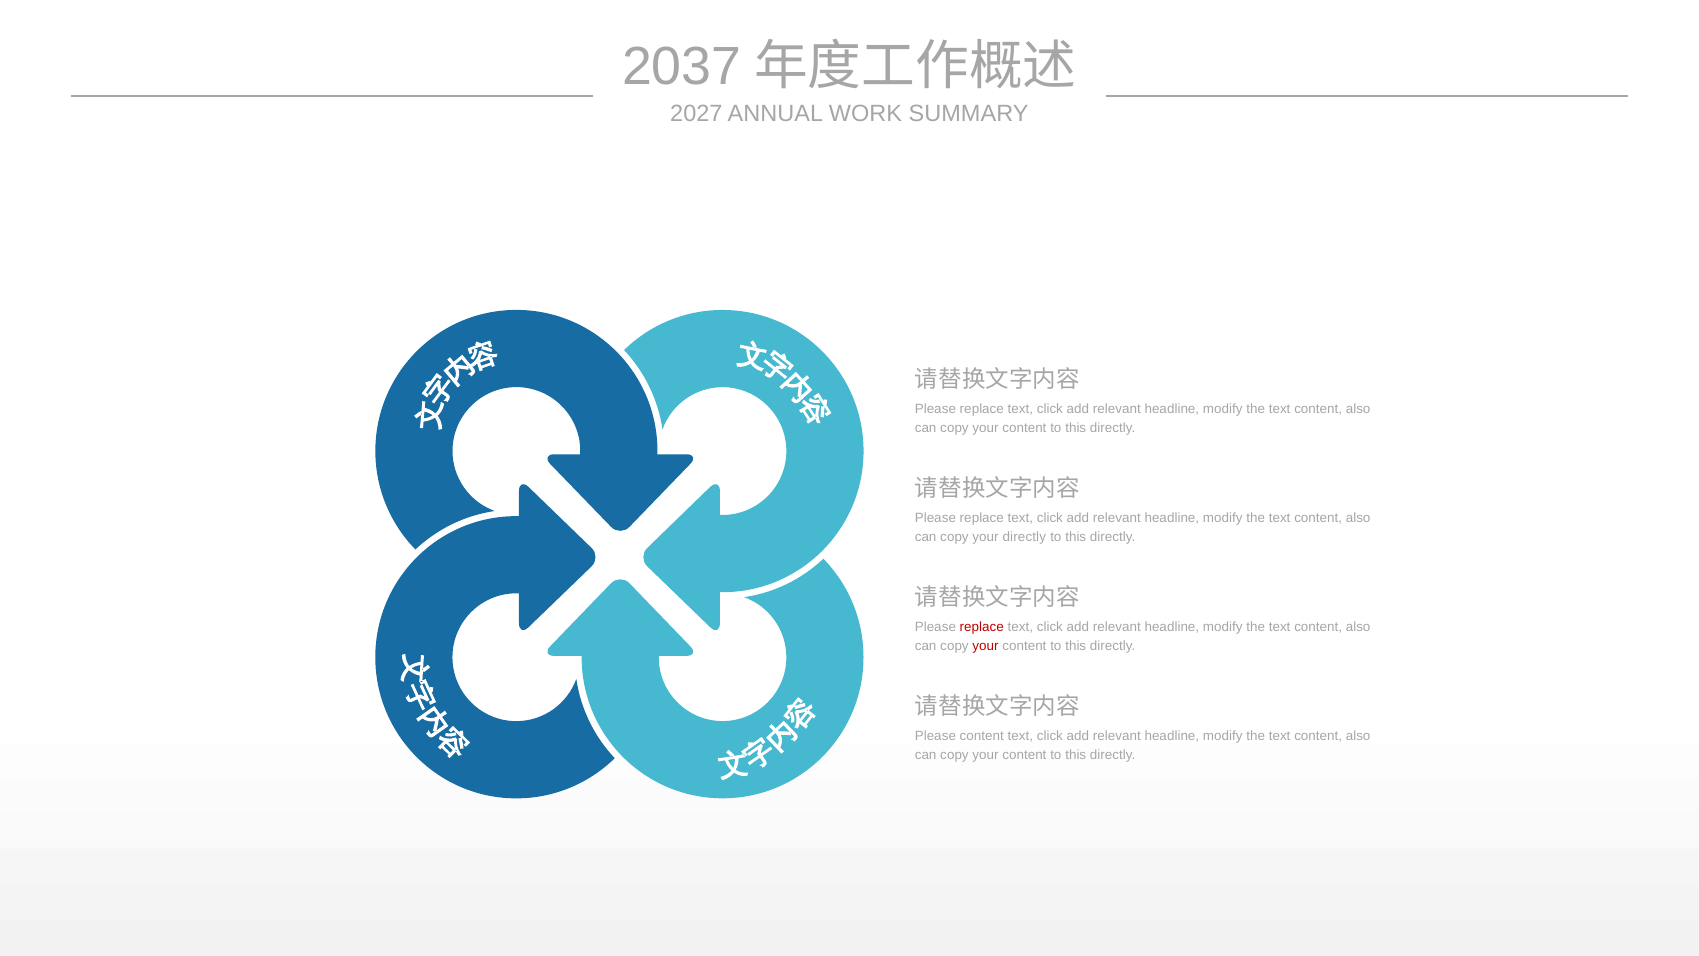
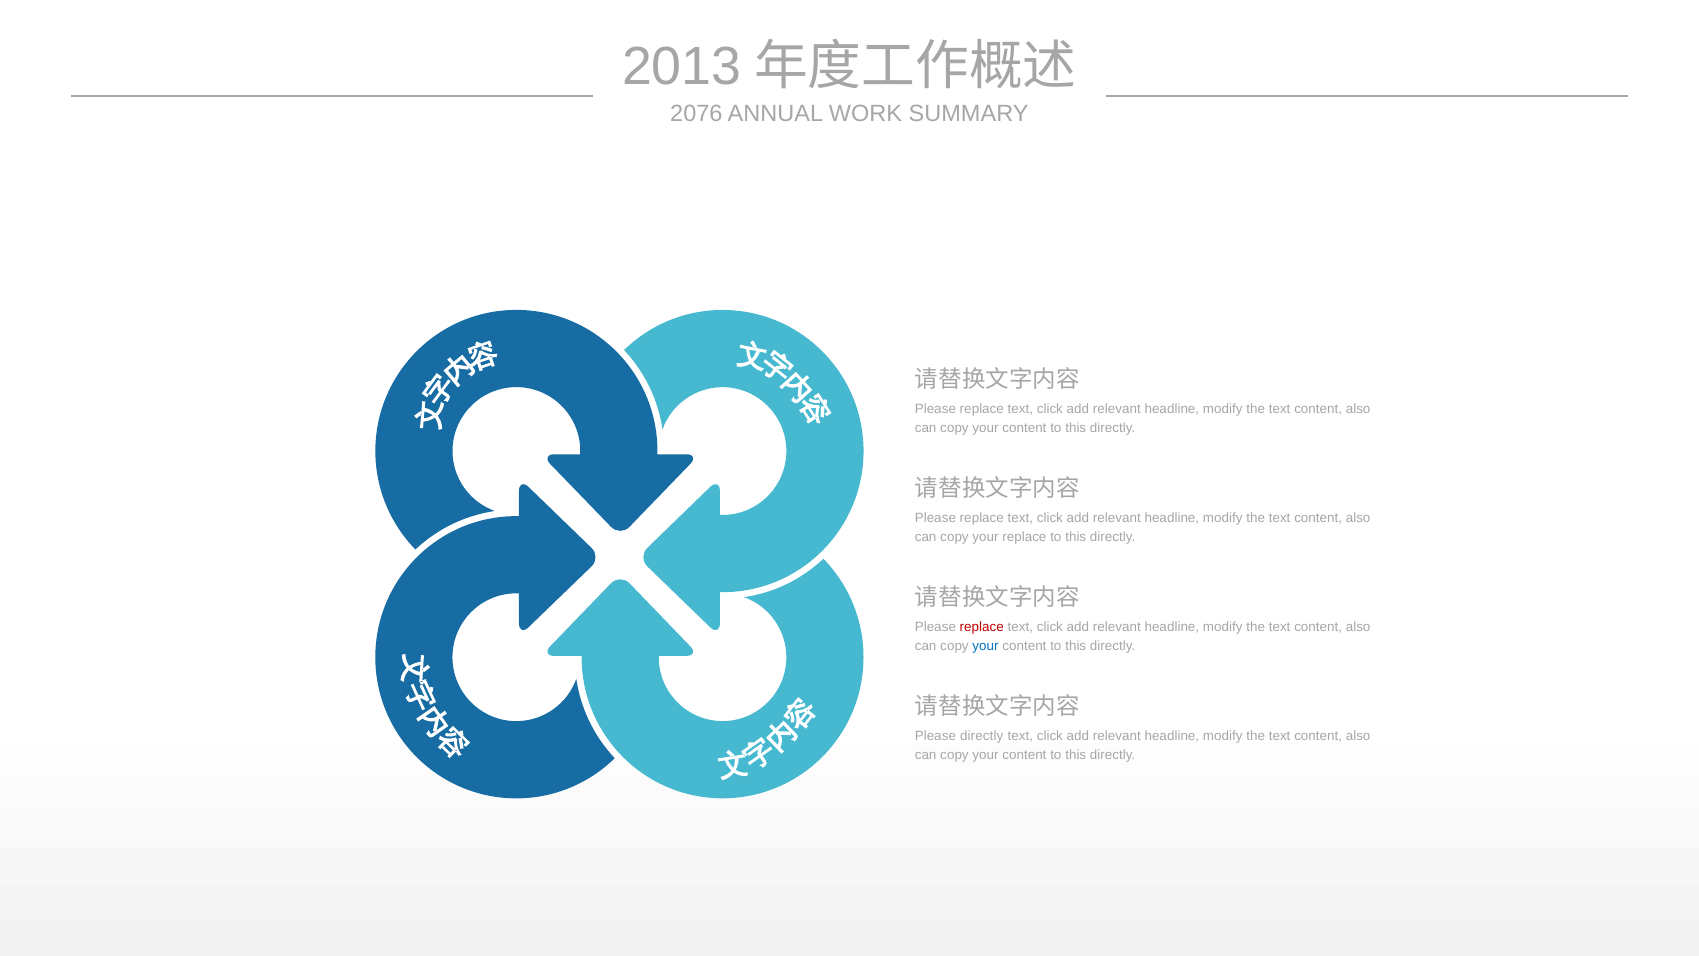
2037: 2037 -> 2013
2027: 2027 -> 2076
your directly: directly -> replace
your at (985, 646) colour: red -> blue
Please content: content -> directly
